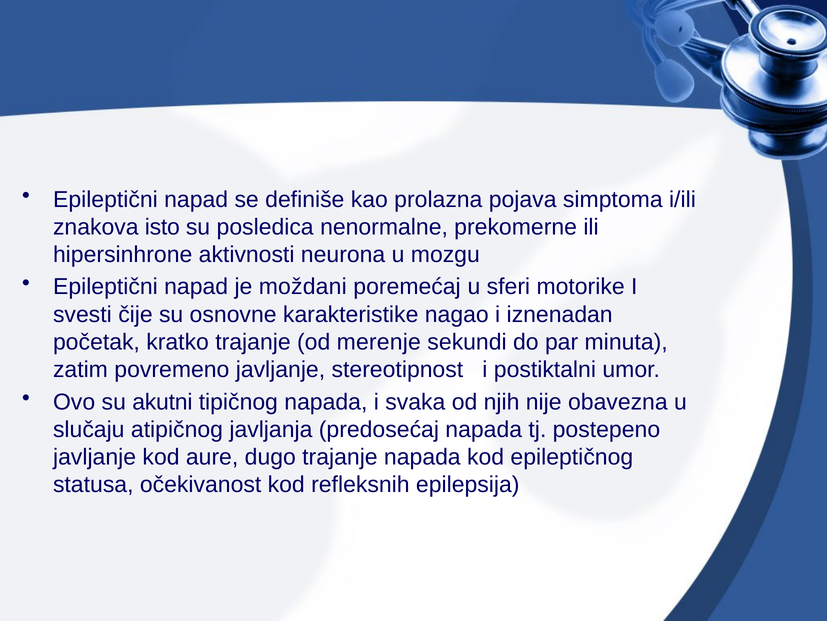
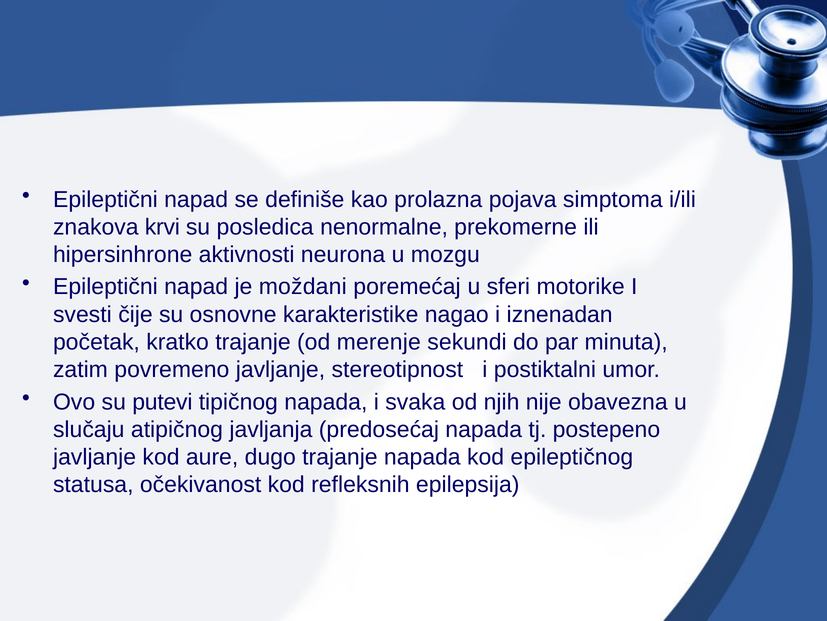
isto: isto -> krvi
akutni: akutni -> putevi
